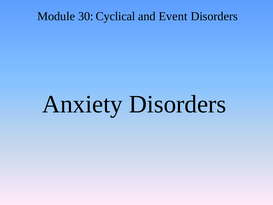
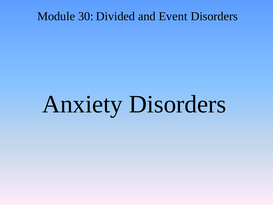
Cyclical: Cyclical -> Divided
